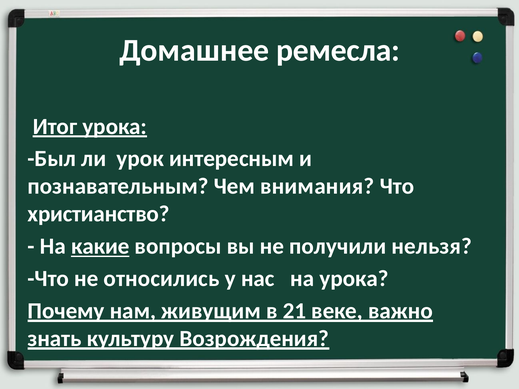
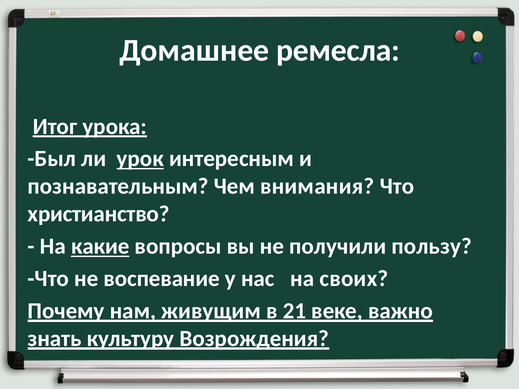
урок underline: none -> present
нельзя: нельзя -> пользу
относились: относились -> воспевание
на урока: урока -> своих
